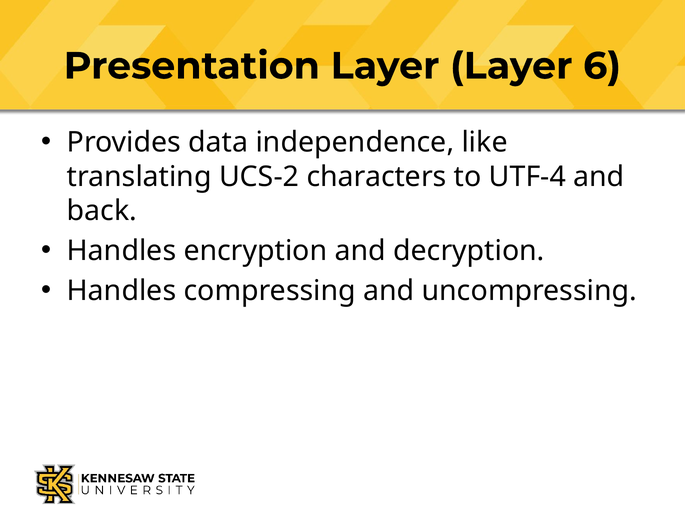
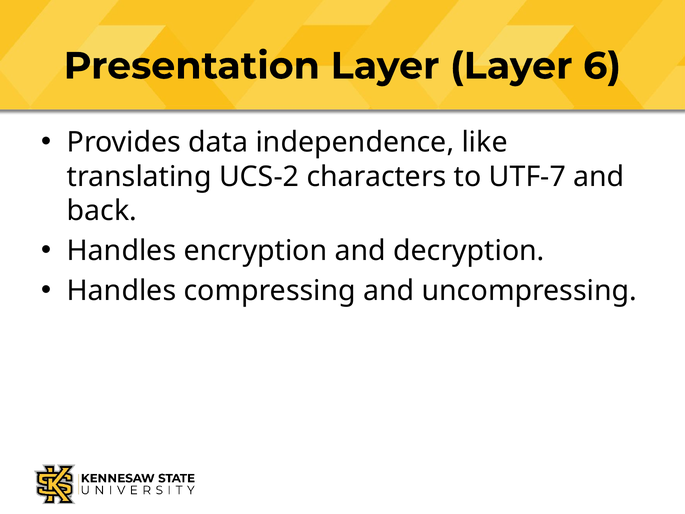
UTF-4: UTF-4 -> UTF-7
